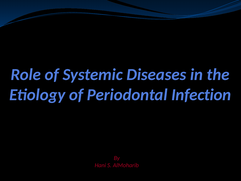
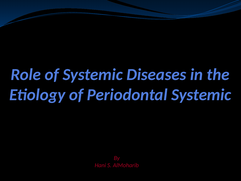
Periodontal Infection: Infection -> Systemic
